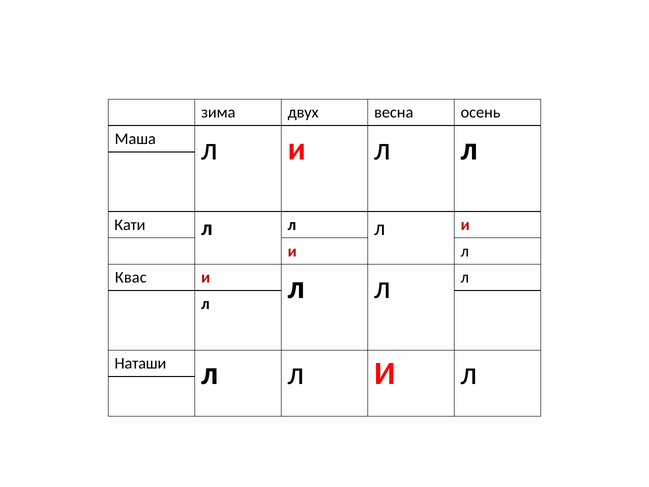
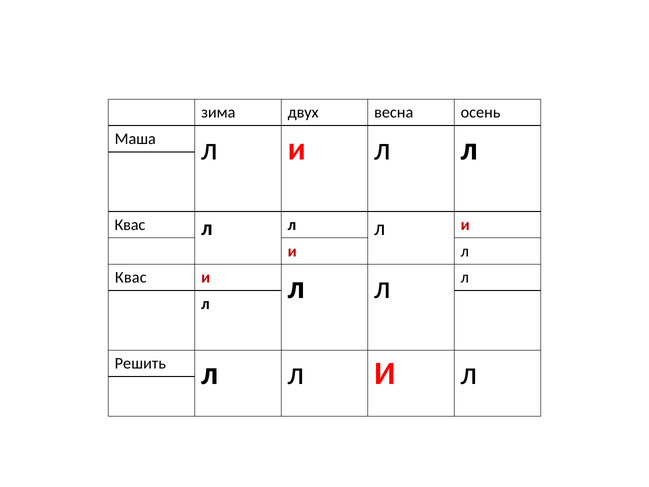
Кати at (130, 225): Кати -> Квас
Наташи: Наташи -> Решить
